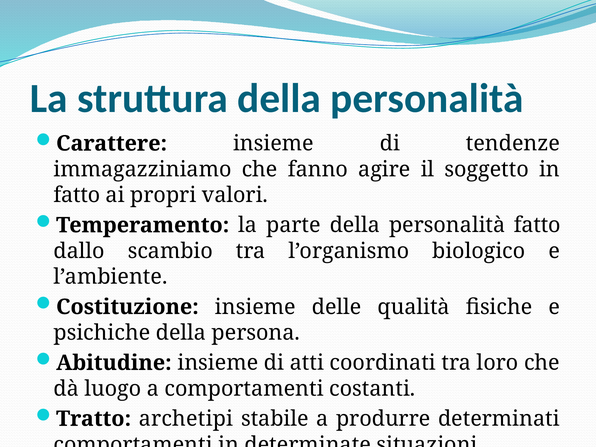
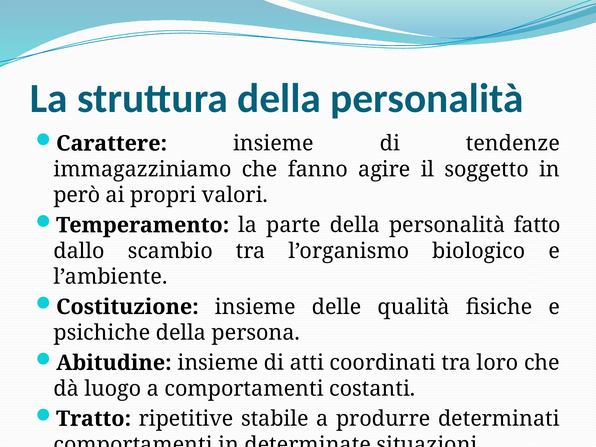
fatto at (77, 195): fatto -> però
archetipi: archetipi -> ripetitive
